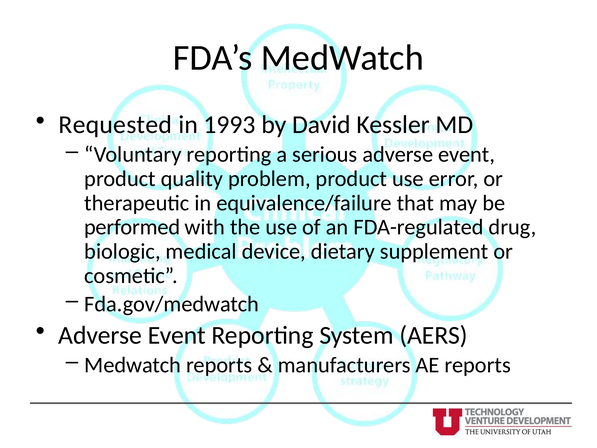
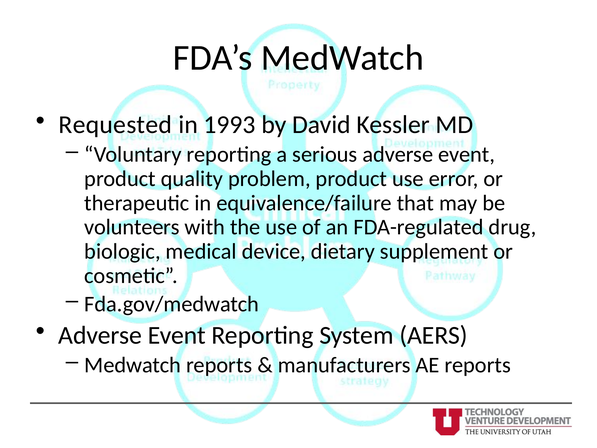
performed: performed -> volunteers
